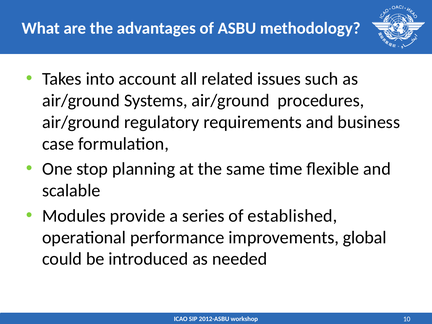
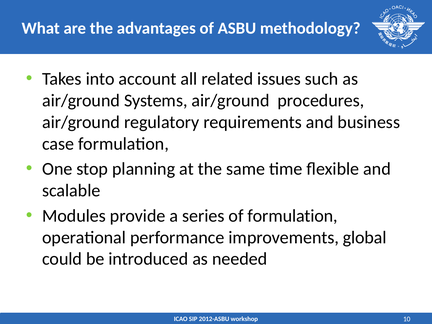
of established: established -> formulation
